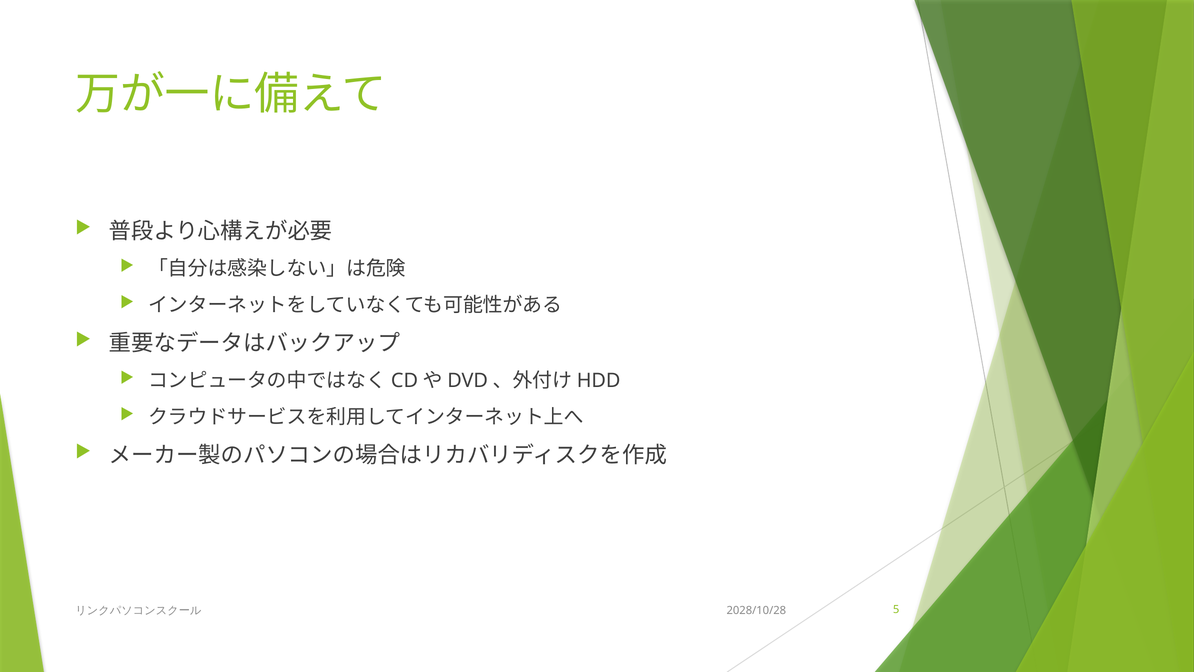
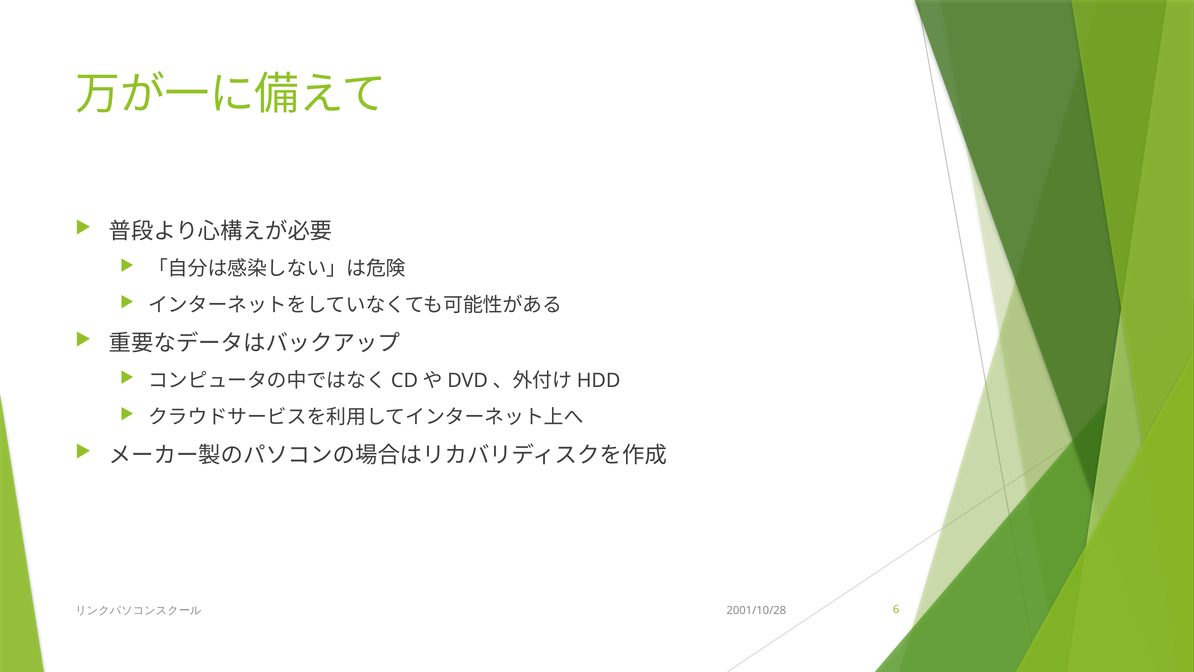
5: 5 -> 6
2028/10/28: 2028/10/28 -> 2001/10/28
